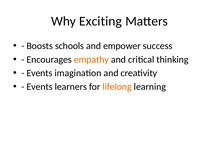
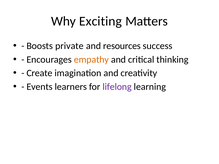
schools: schools -> private
empower: empower -> resources
Events at (39, 73): Events -> Create
lifelong colour: orange -> purple
